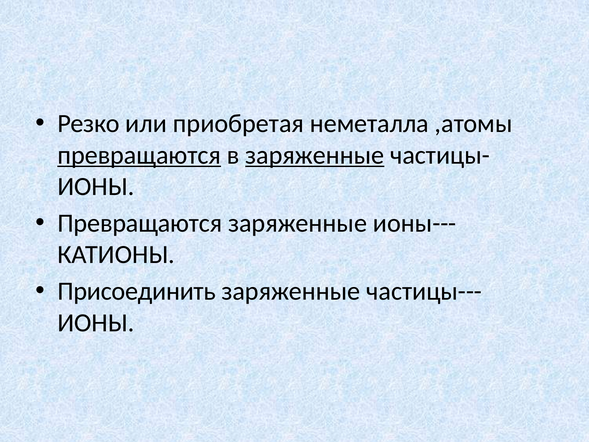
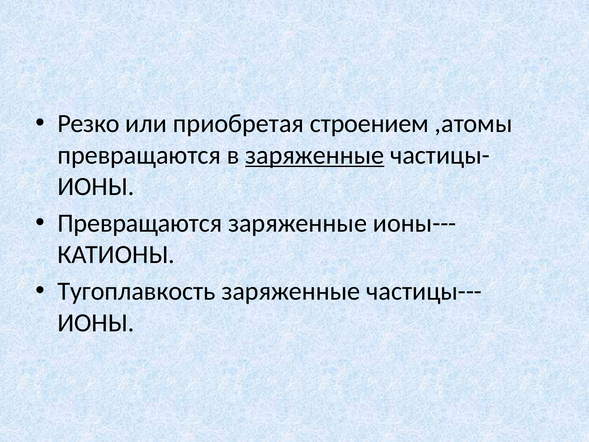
неметалла: неметалла -> строением
превращаются at (139, 155) underline: present -> none
Присоединить: Присоединить -> Тугоплавкость
